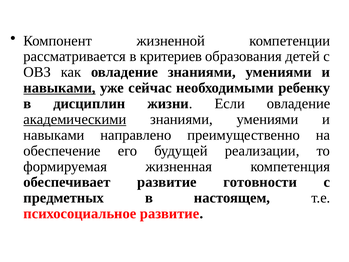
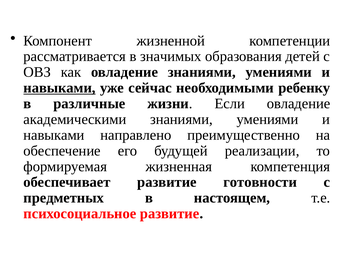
критериев: критериев -> значимых
дисциплин: дисциплин -> различные
академическими underline: present -> none
